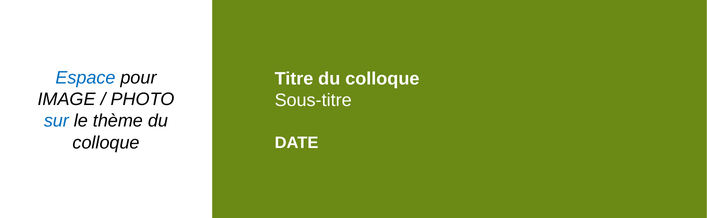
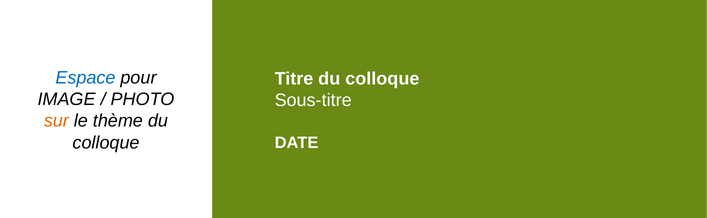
sur colour: blue -> orange
